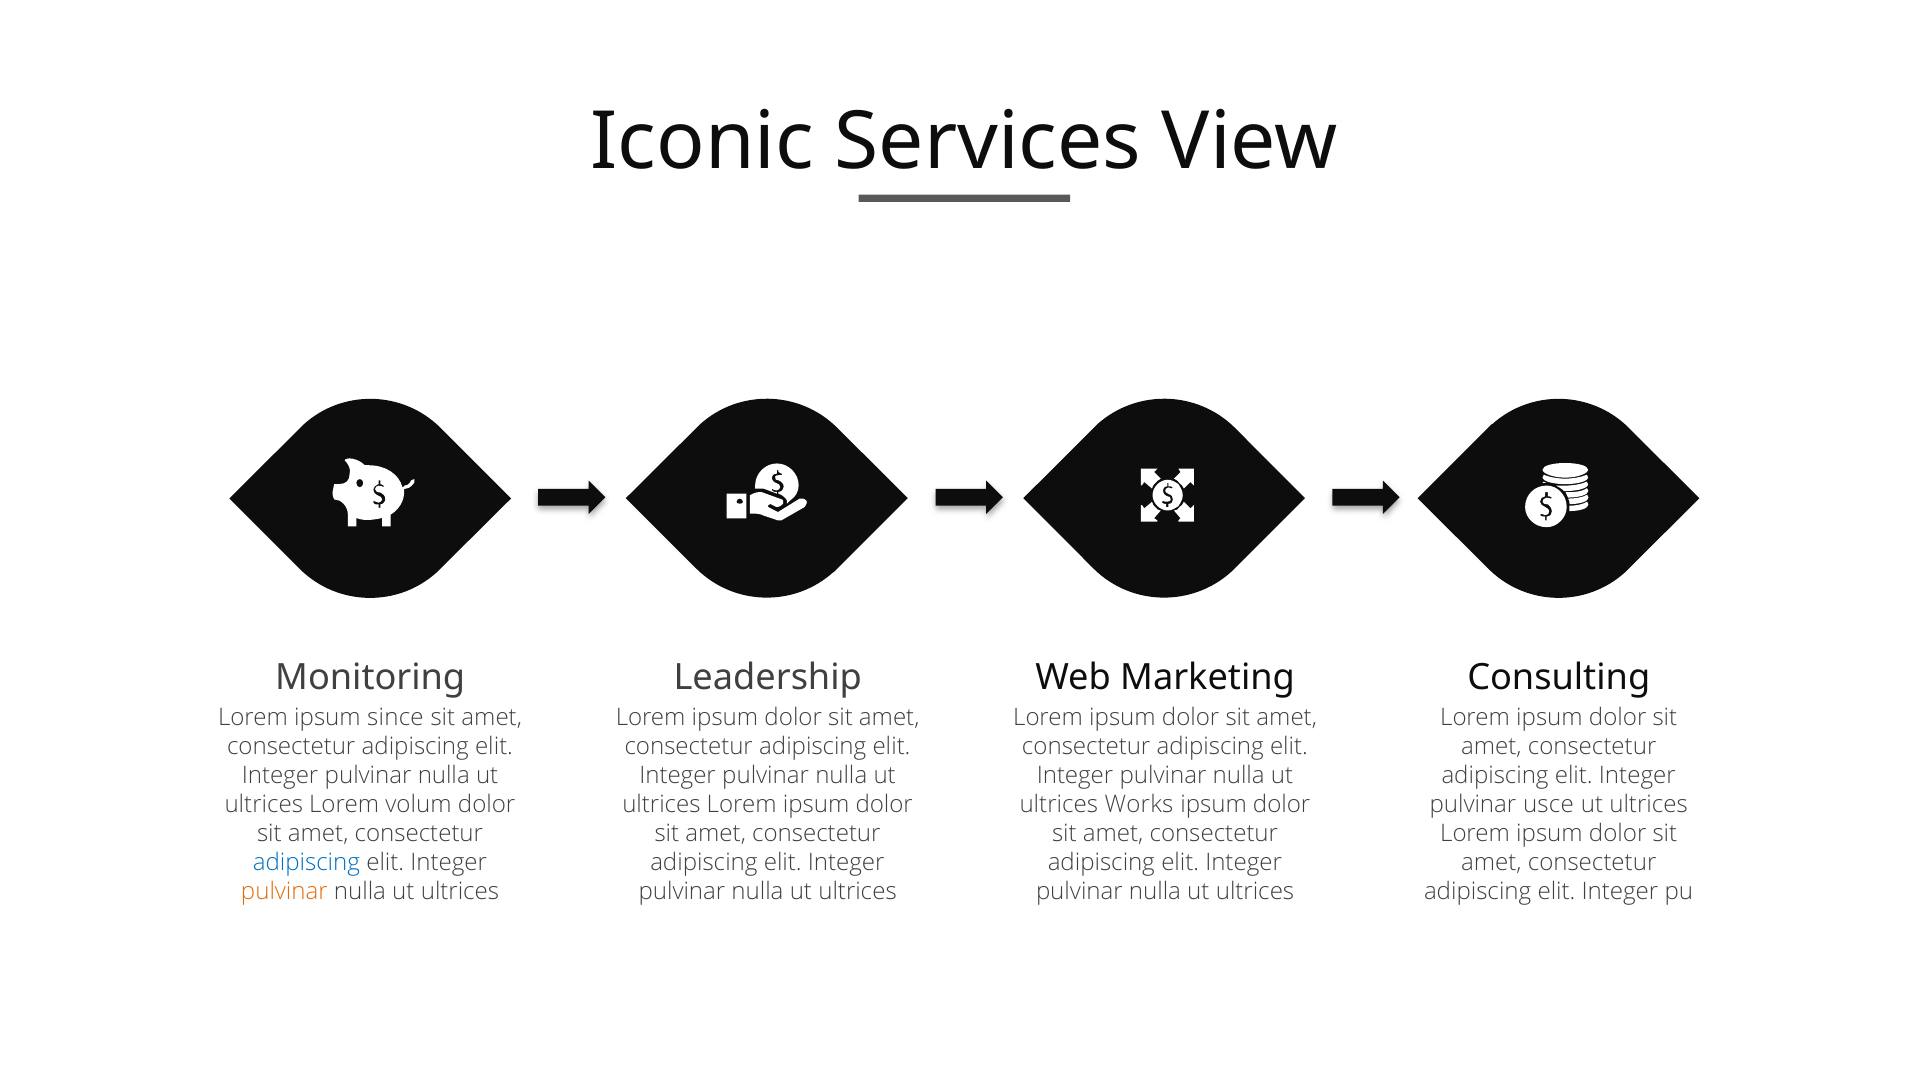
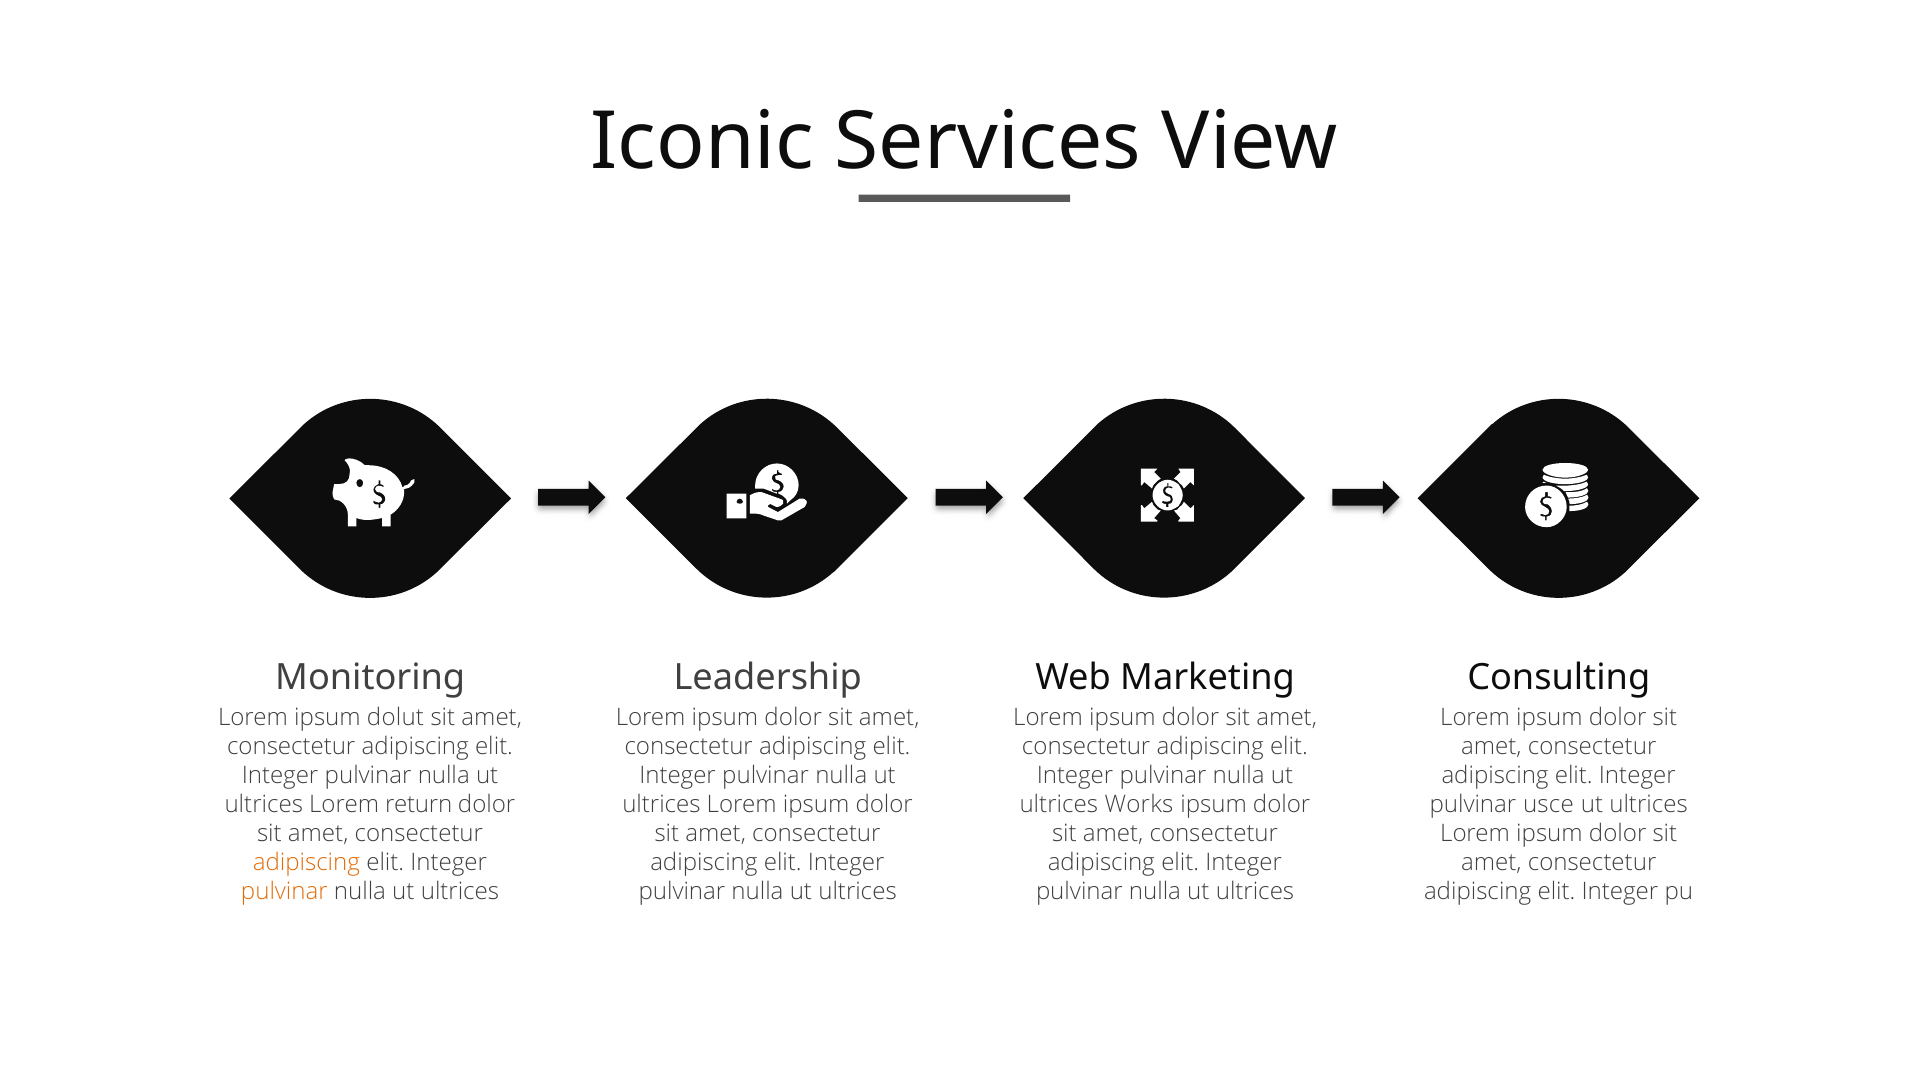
since: since -> dolut
volum: volum -> return
adipiscing at (306, 863) colour: blue -> orange
